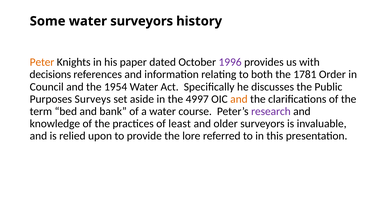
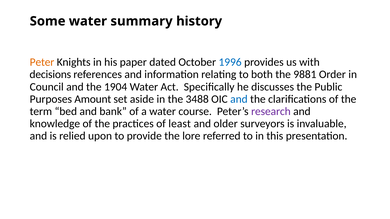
water surveyors: surveyors -> summary
1996 colour: purple -> blue
1781: 1781 -> 9881
1954: 1954 -> 1904
Surveys: Surveys -> Amount
4997: 4997 -> 3488
and at (239, 99) colour: orange -> blue
